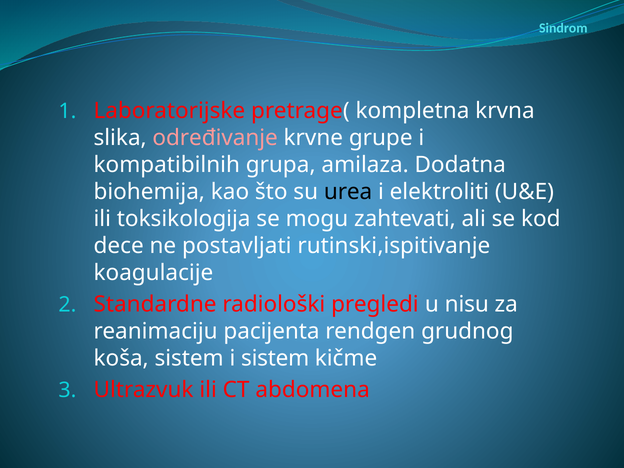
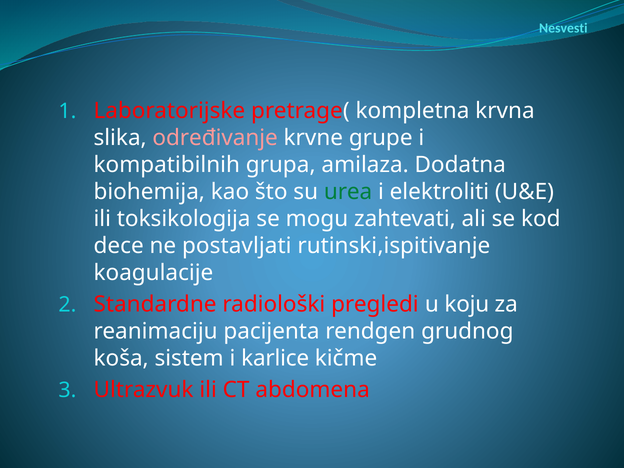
Sindrom: Sindrom -> Nesvesti
urea colour: black -> green
nisu: nisu -> koju
i sistem: sistem -> karlice
